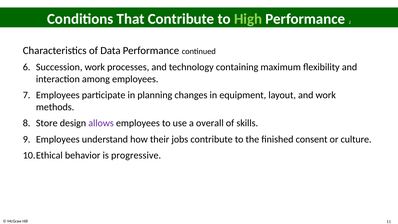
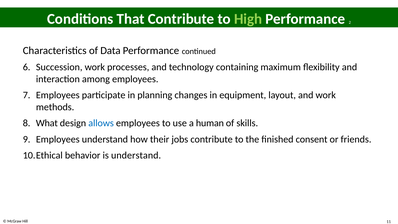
Store: Store -> What
allows colour: purple -> blue
overall: overall -> human
culture: culture -> friends
is progressive: progressive -> understand
